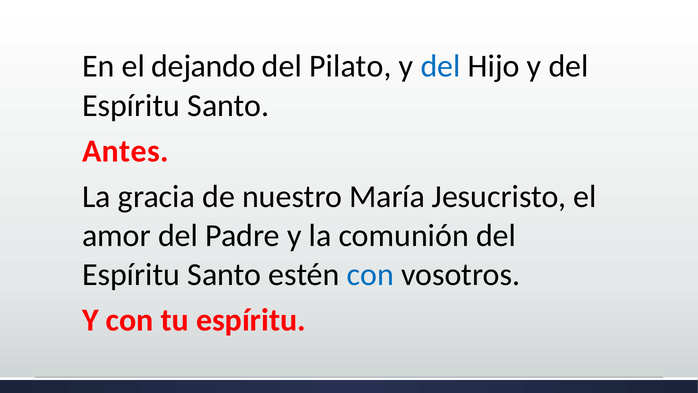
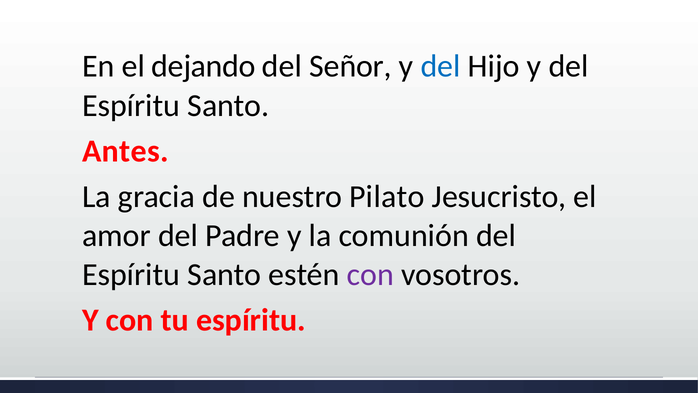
Pilato: Pilato -> Señor
María: María -> Pilato
con at (370, 275) colour: blue -> purple
